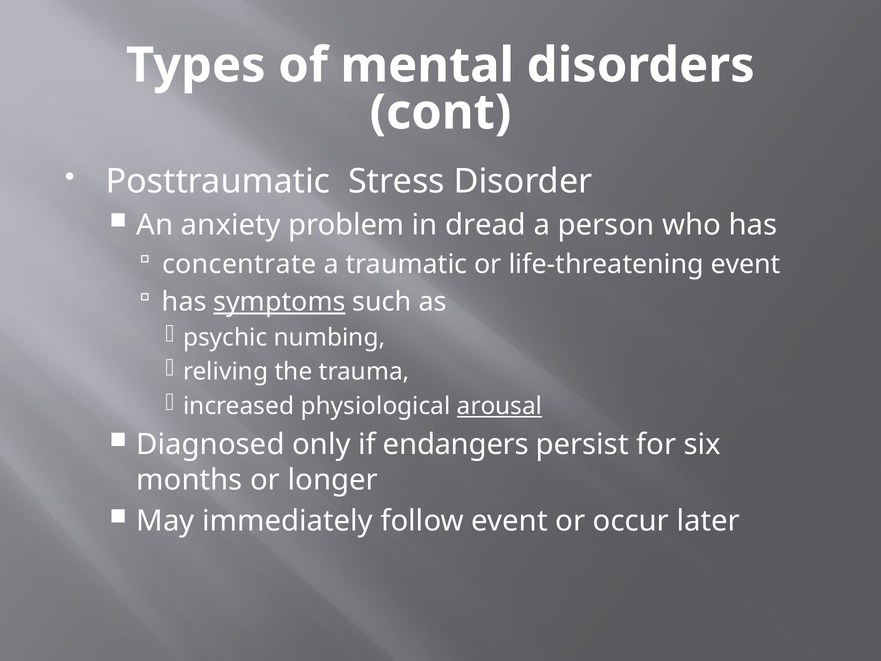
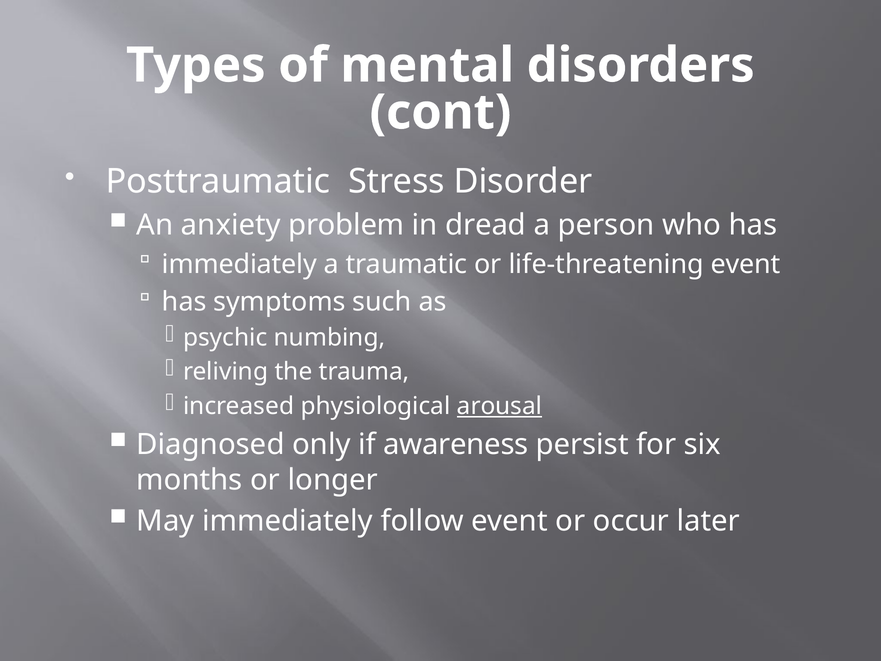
concentrate at (239, 264): concentrate -> immediately
symptoms underline: present -> none
endangers: endangers -> awareness
